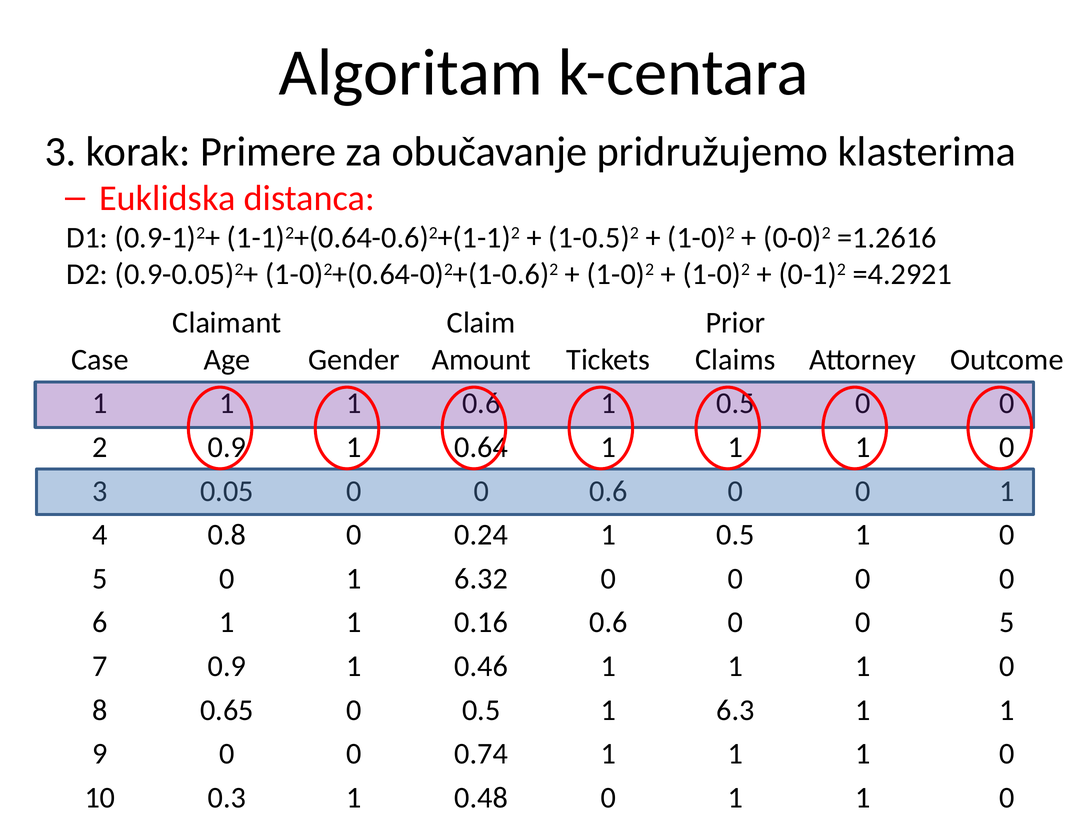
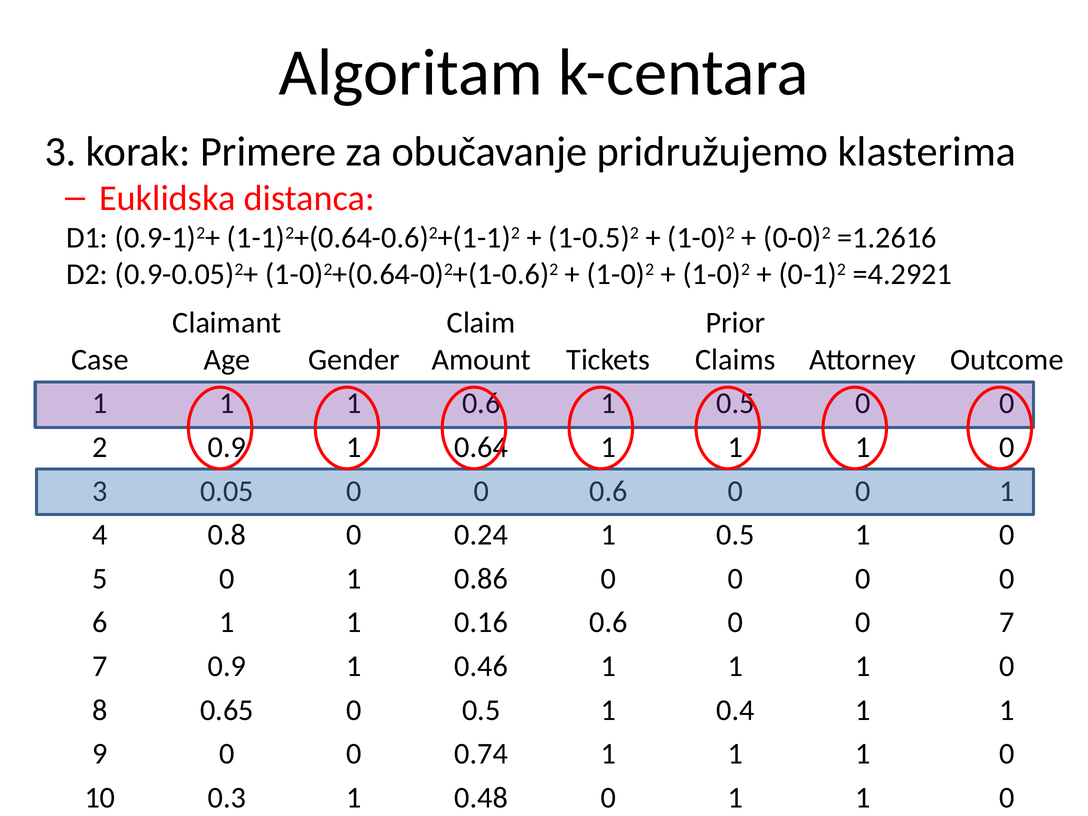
6.32: 6.32 -> 0.86
0 0 5: 5 -> 7
6.3: 6.3 -> 0.4
